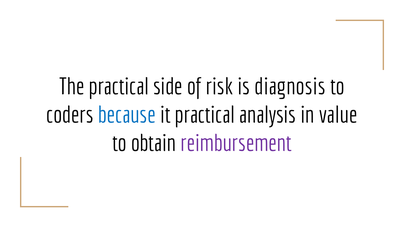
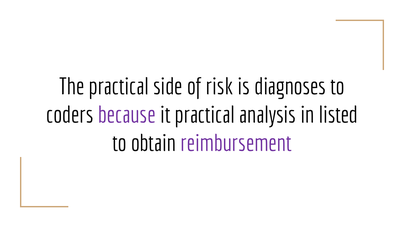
diagnosis: diagnosis -> diagnoses
because colour: blue -> purple
value: value -> listed
